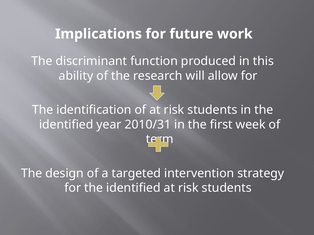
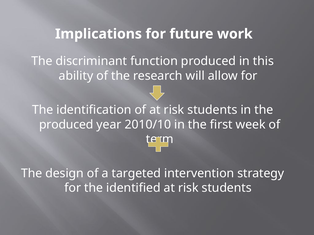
identified at (66, 125): identified -> produced
2010/31: 2010/31 -> 2010/10
